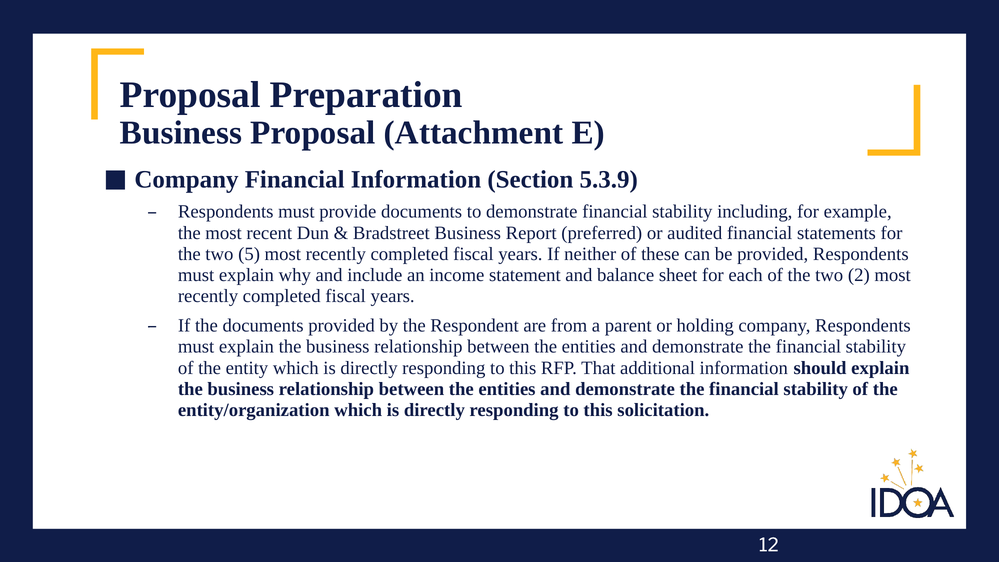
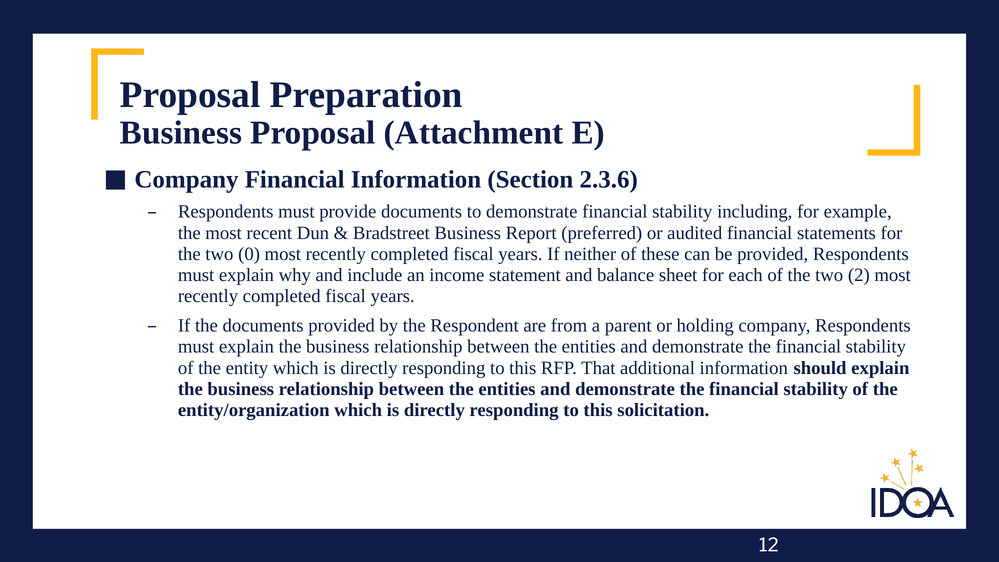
5.3.9: 5.3.9 -> 2.3.6
5: 5 -> 0
